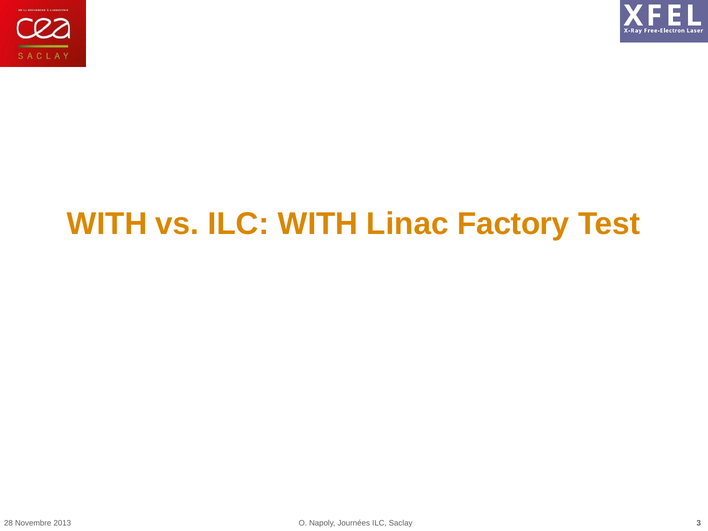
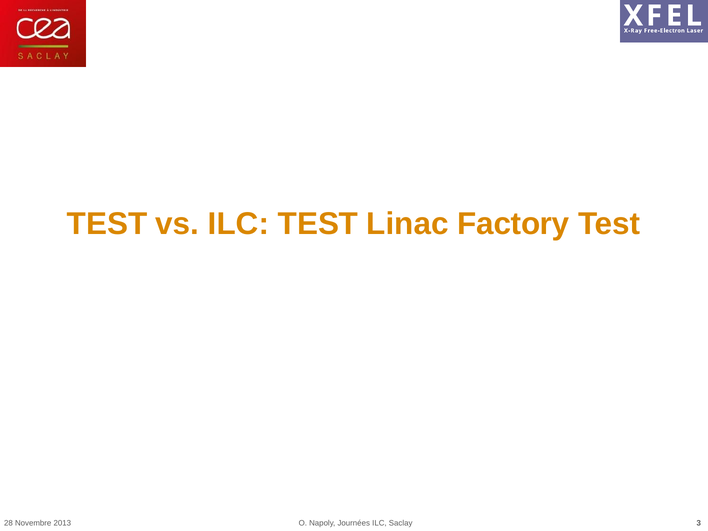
WITH at (107, 224): WITH -> TEST
ILC WITH: WITH -> TEST
